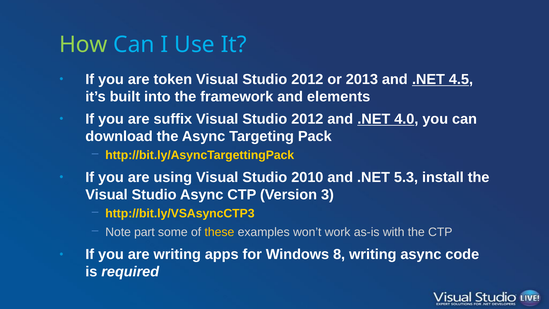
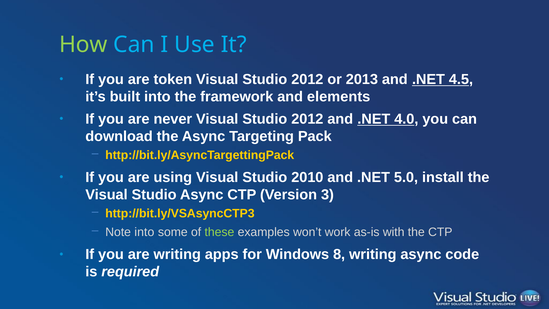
suffix: suffix -> never
5.3: 5.3 -> 5.0
Note part: part -> into
these colour: yellow -> light green
